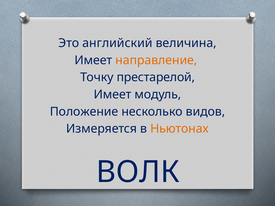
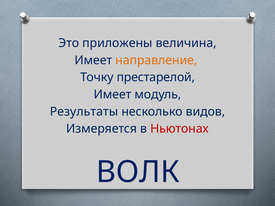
английский: английский -> приложены
Положение: Положение -> Результаты
Ньютонах colour: orange -> red
